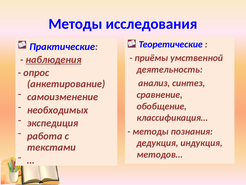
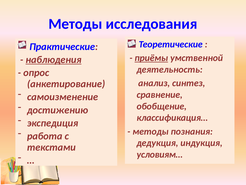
приёмы underline: none -> present
необходимых: необходимых -> достижению
методов…: методов… -> условиям…
